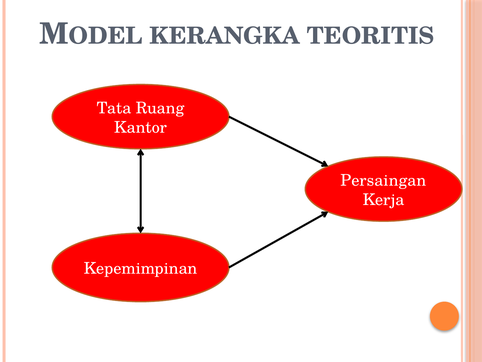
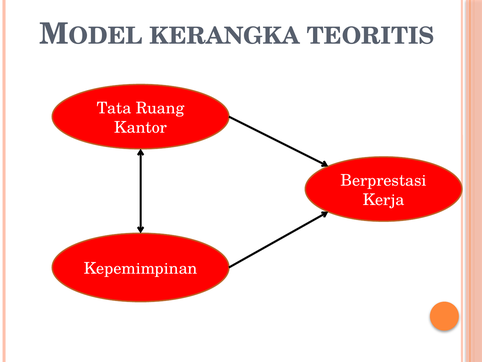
Persaingan: Persaingan -> Berprestasi
